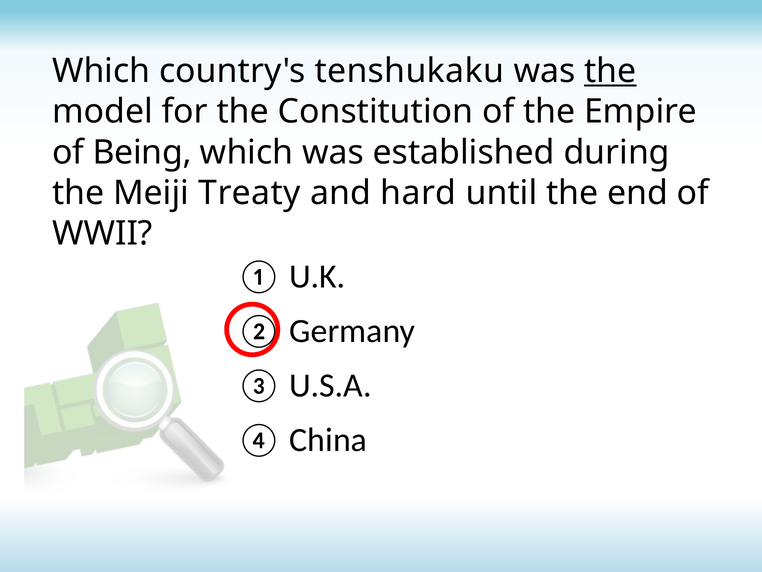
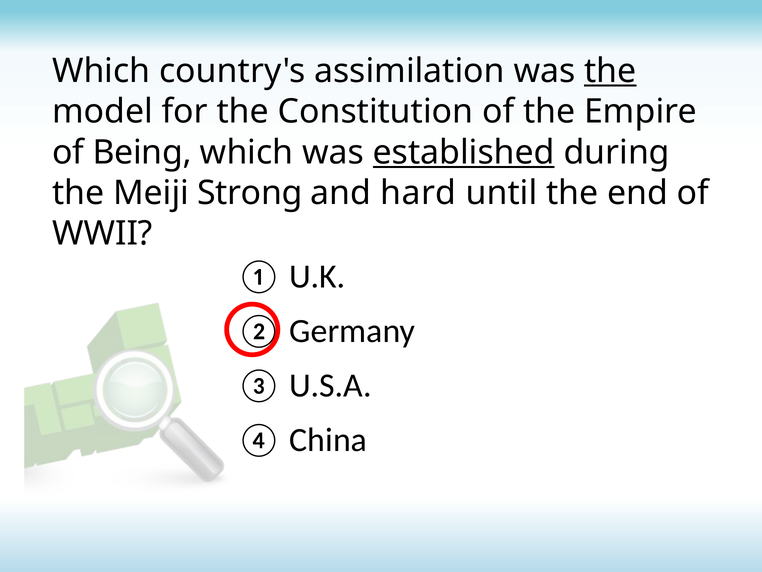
tenshukaku: tenshukaku -> assimilation
established underline: none -> present
Treaty: Treaty -> Strong
